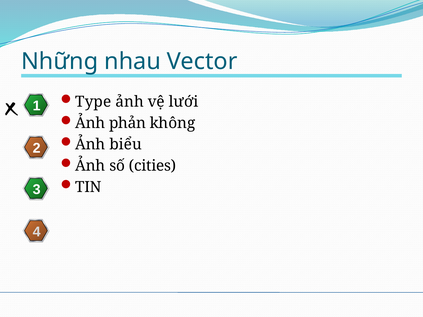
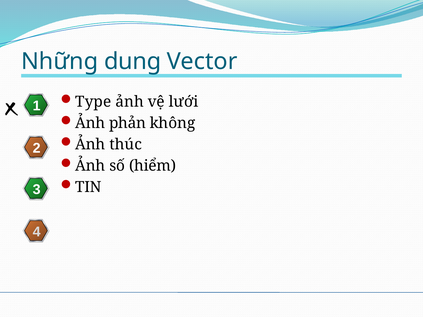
nhau: nhau -> dung
biểu: biểu -> thúc
cities: cities -> hiểm
